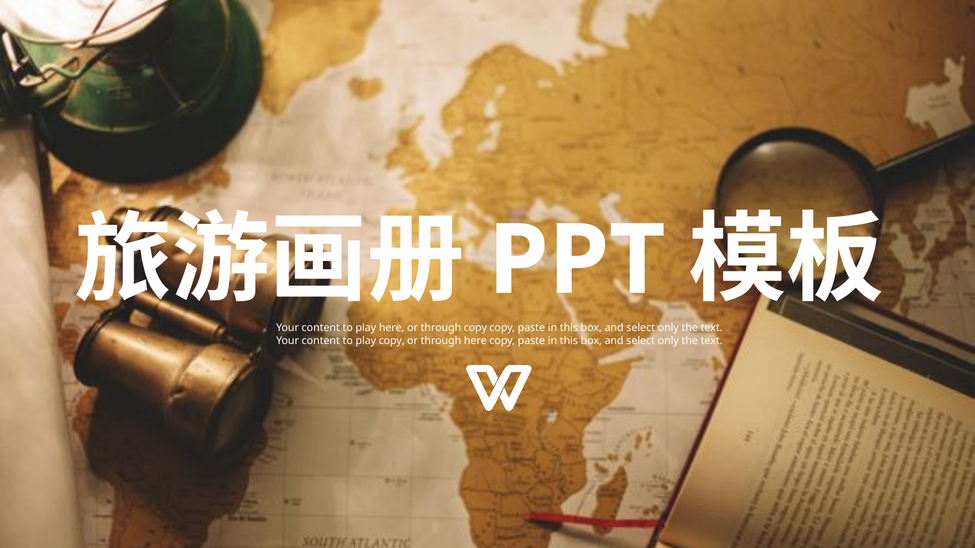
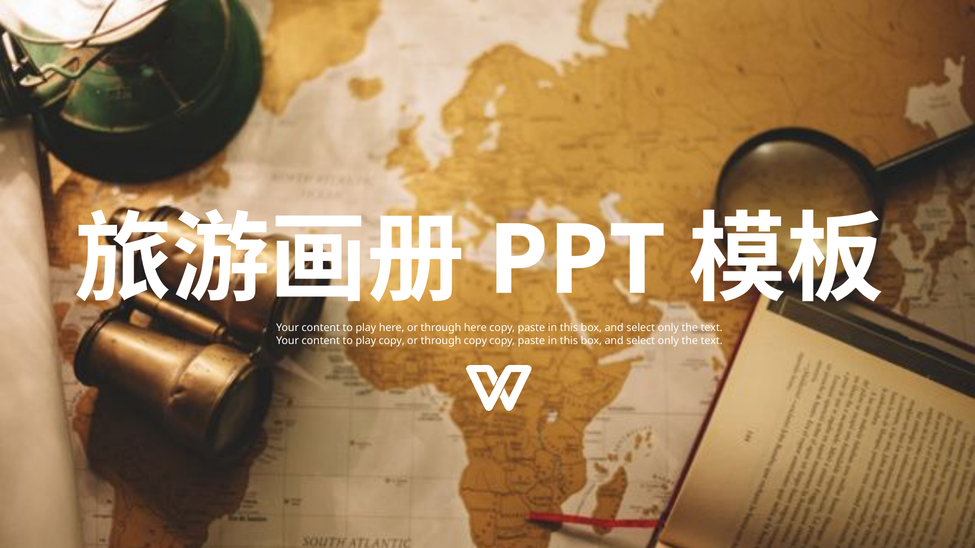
through copy: copy -> here
through here: here -> copy
